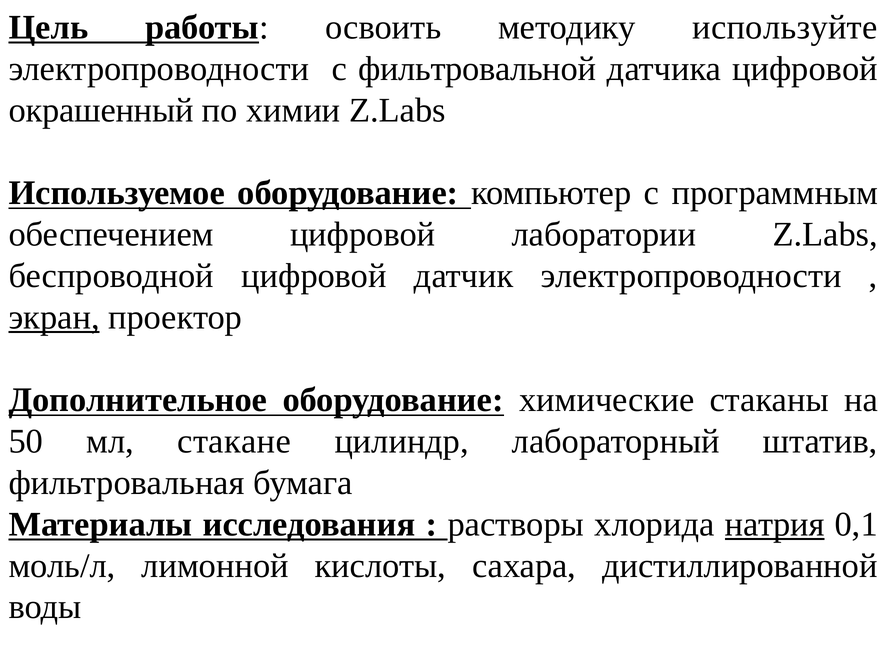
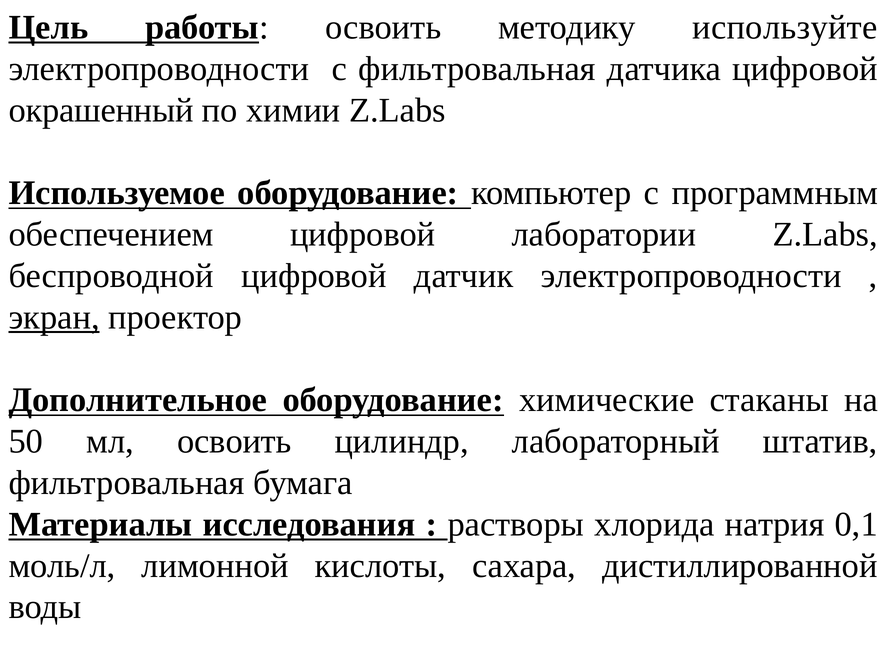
с фильтровальной: фильтровальной -> фильтровальная
мл стакане: стакане -> освоить
натрия underline: present -> none
